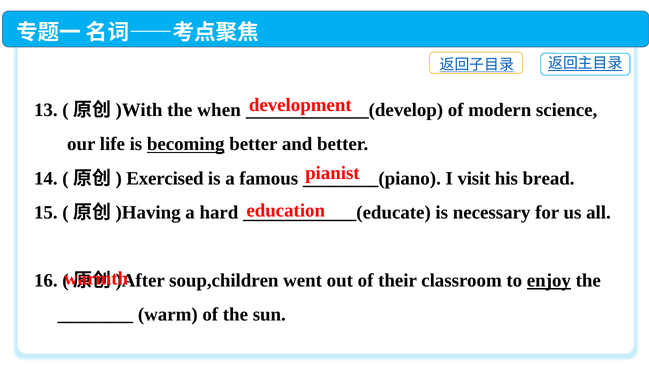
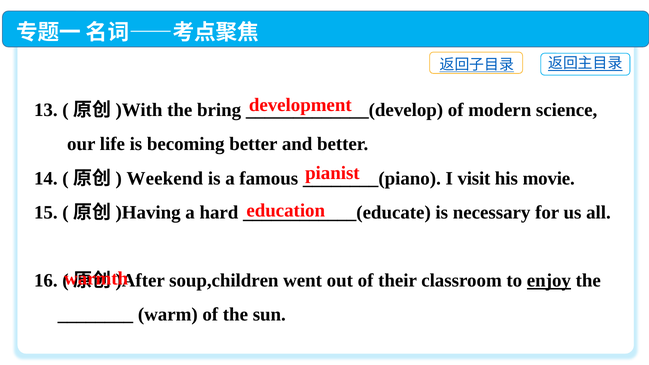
when: when -> bring
becoming underline: present -> none
Exercised: Exercised -> Weekend
bread: bread -> movie
